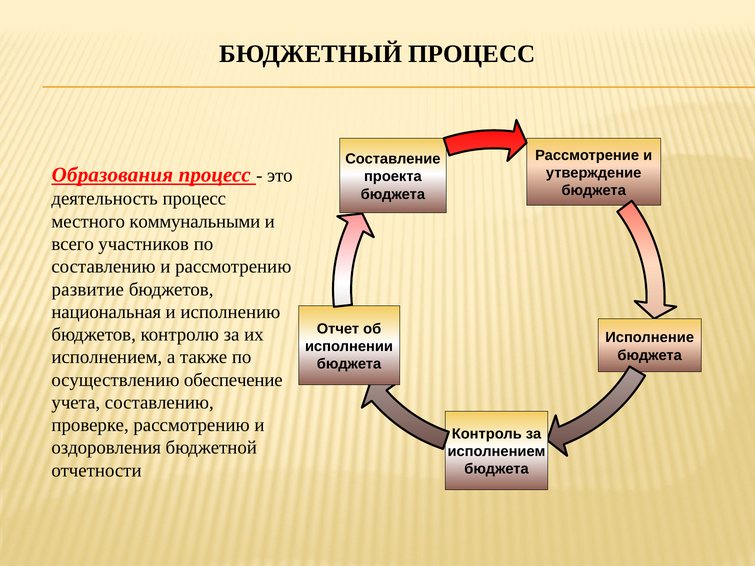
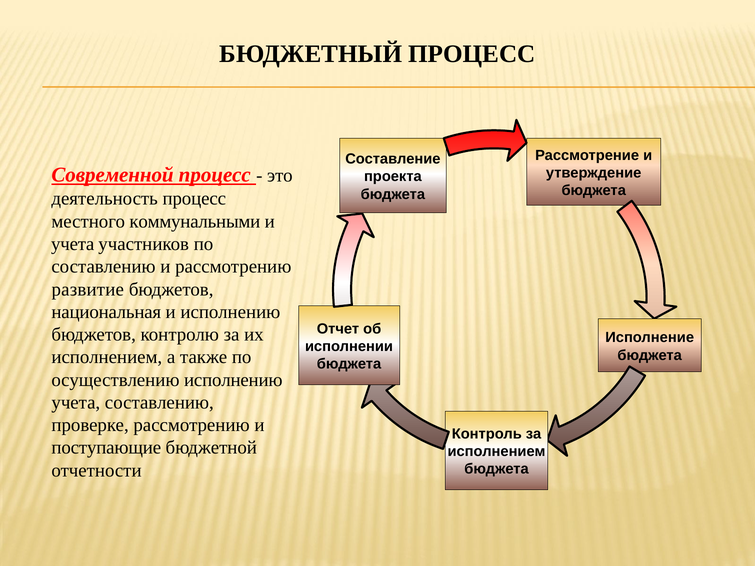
Образования: Образования -> Современной
всего at (73, 244): всего -> учета
осуществлению обеспечение: обеспечение -> исполнению
оздоровления: оздоровления -> поступающие
